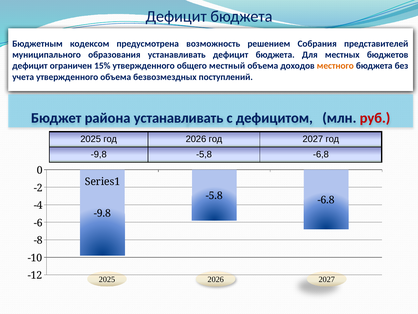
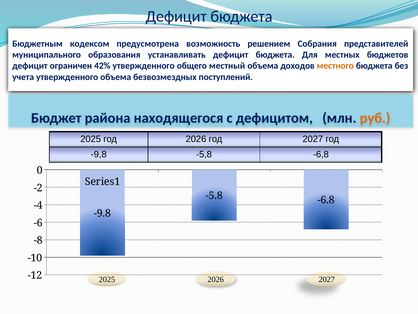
15%: 15% -> 42%
района устанавливать: устанавливать -> находящегося
руб colour: red -> orange
